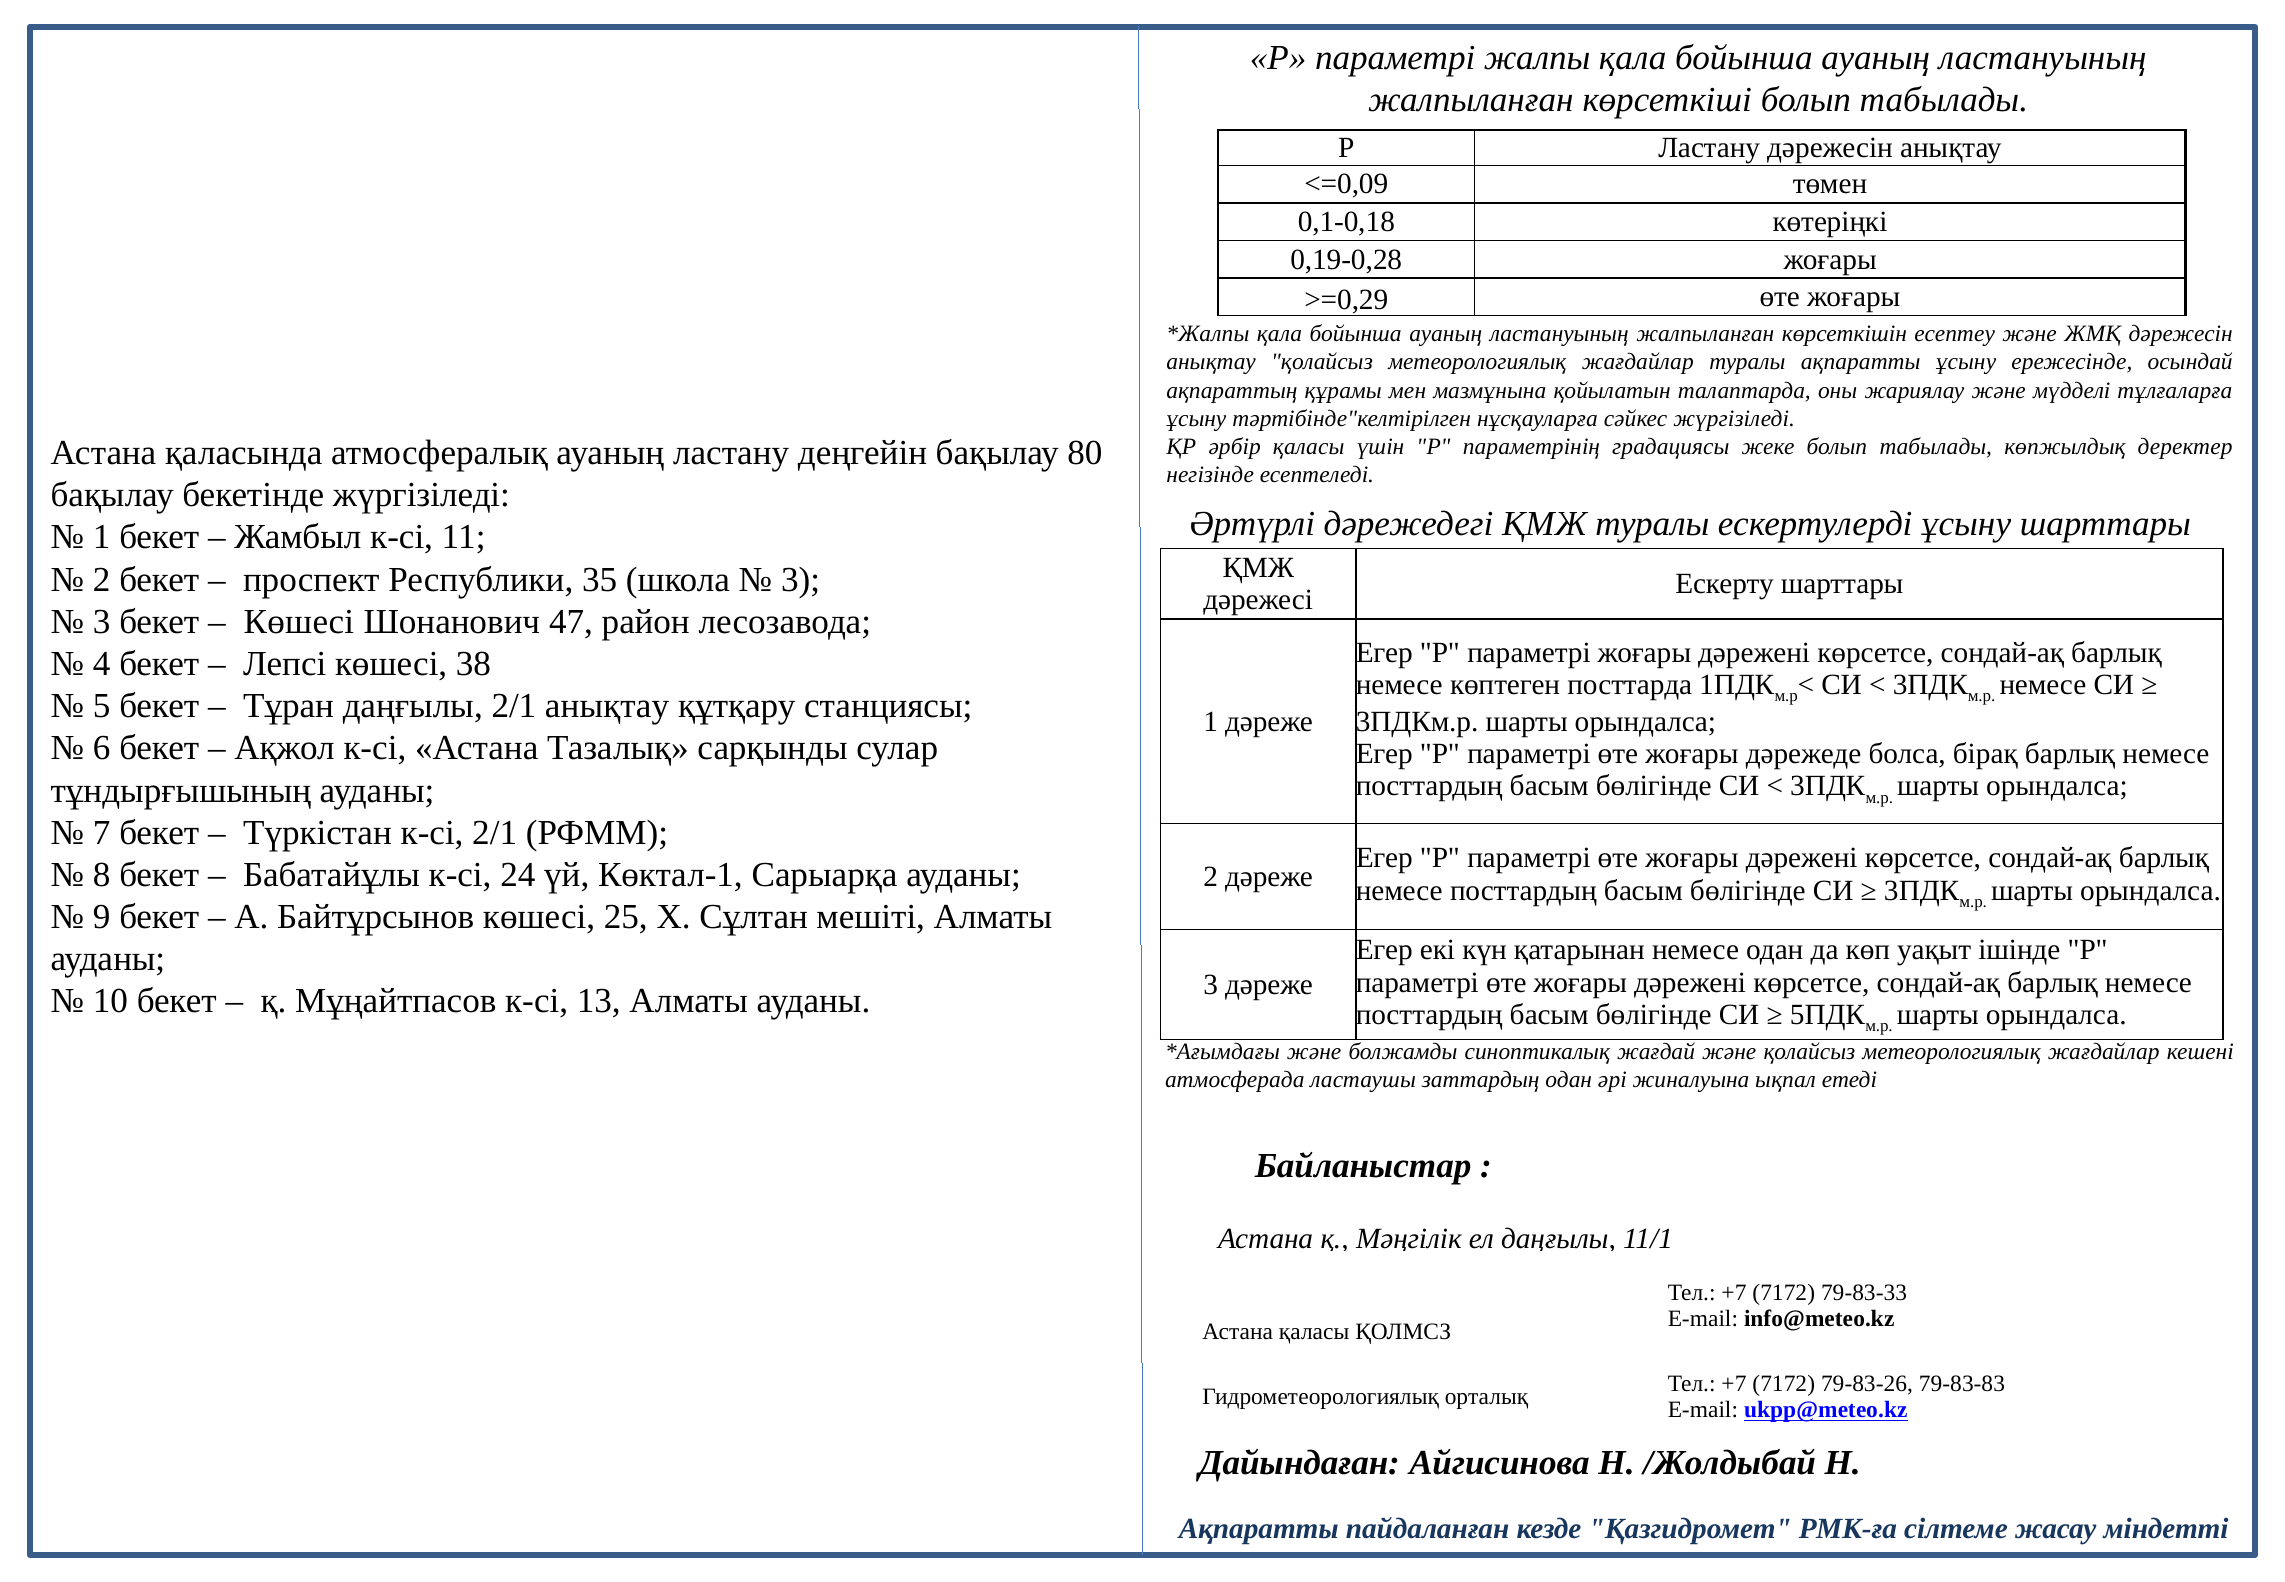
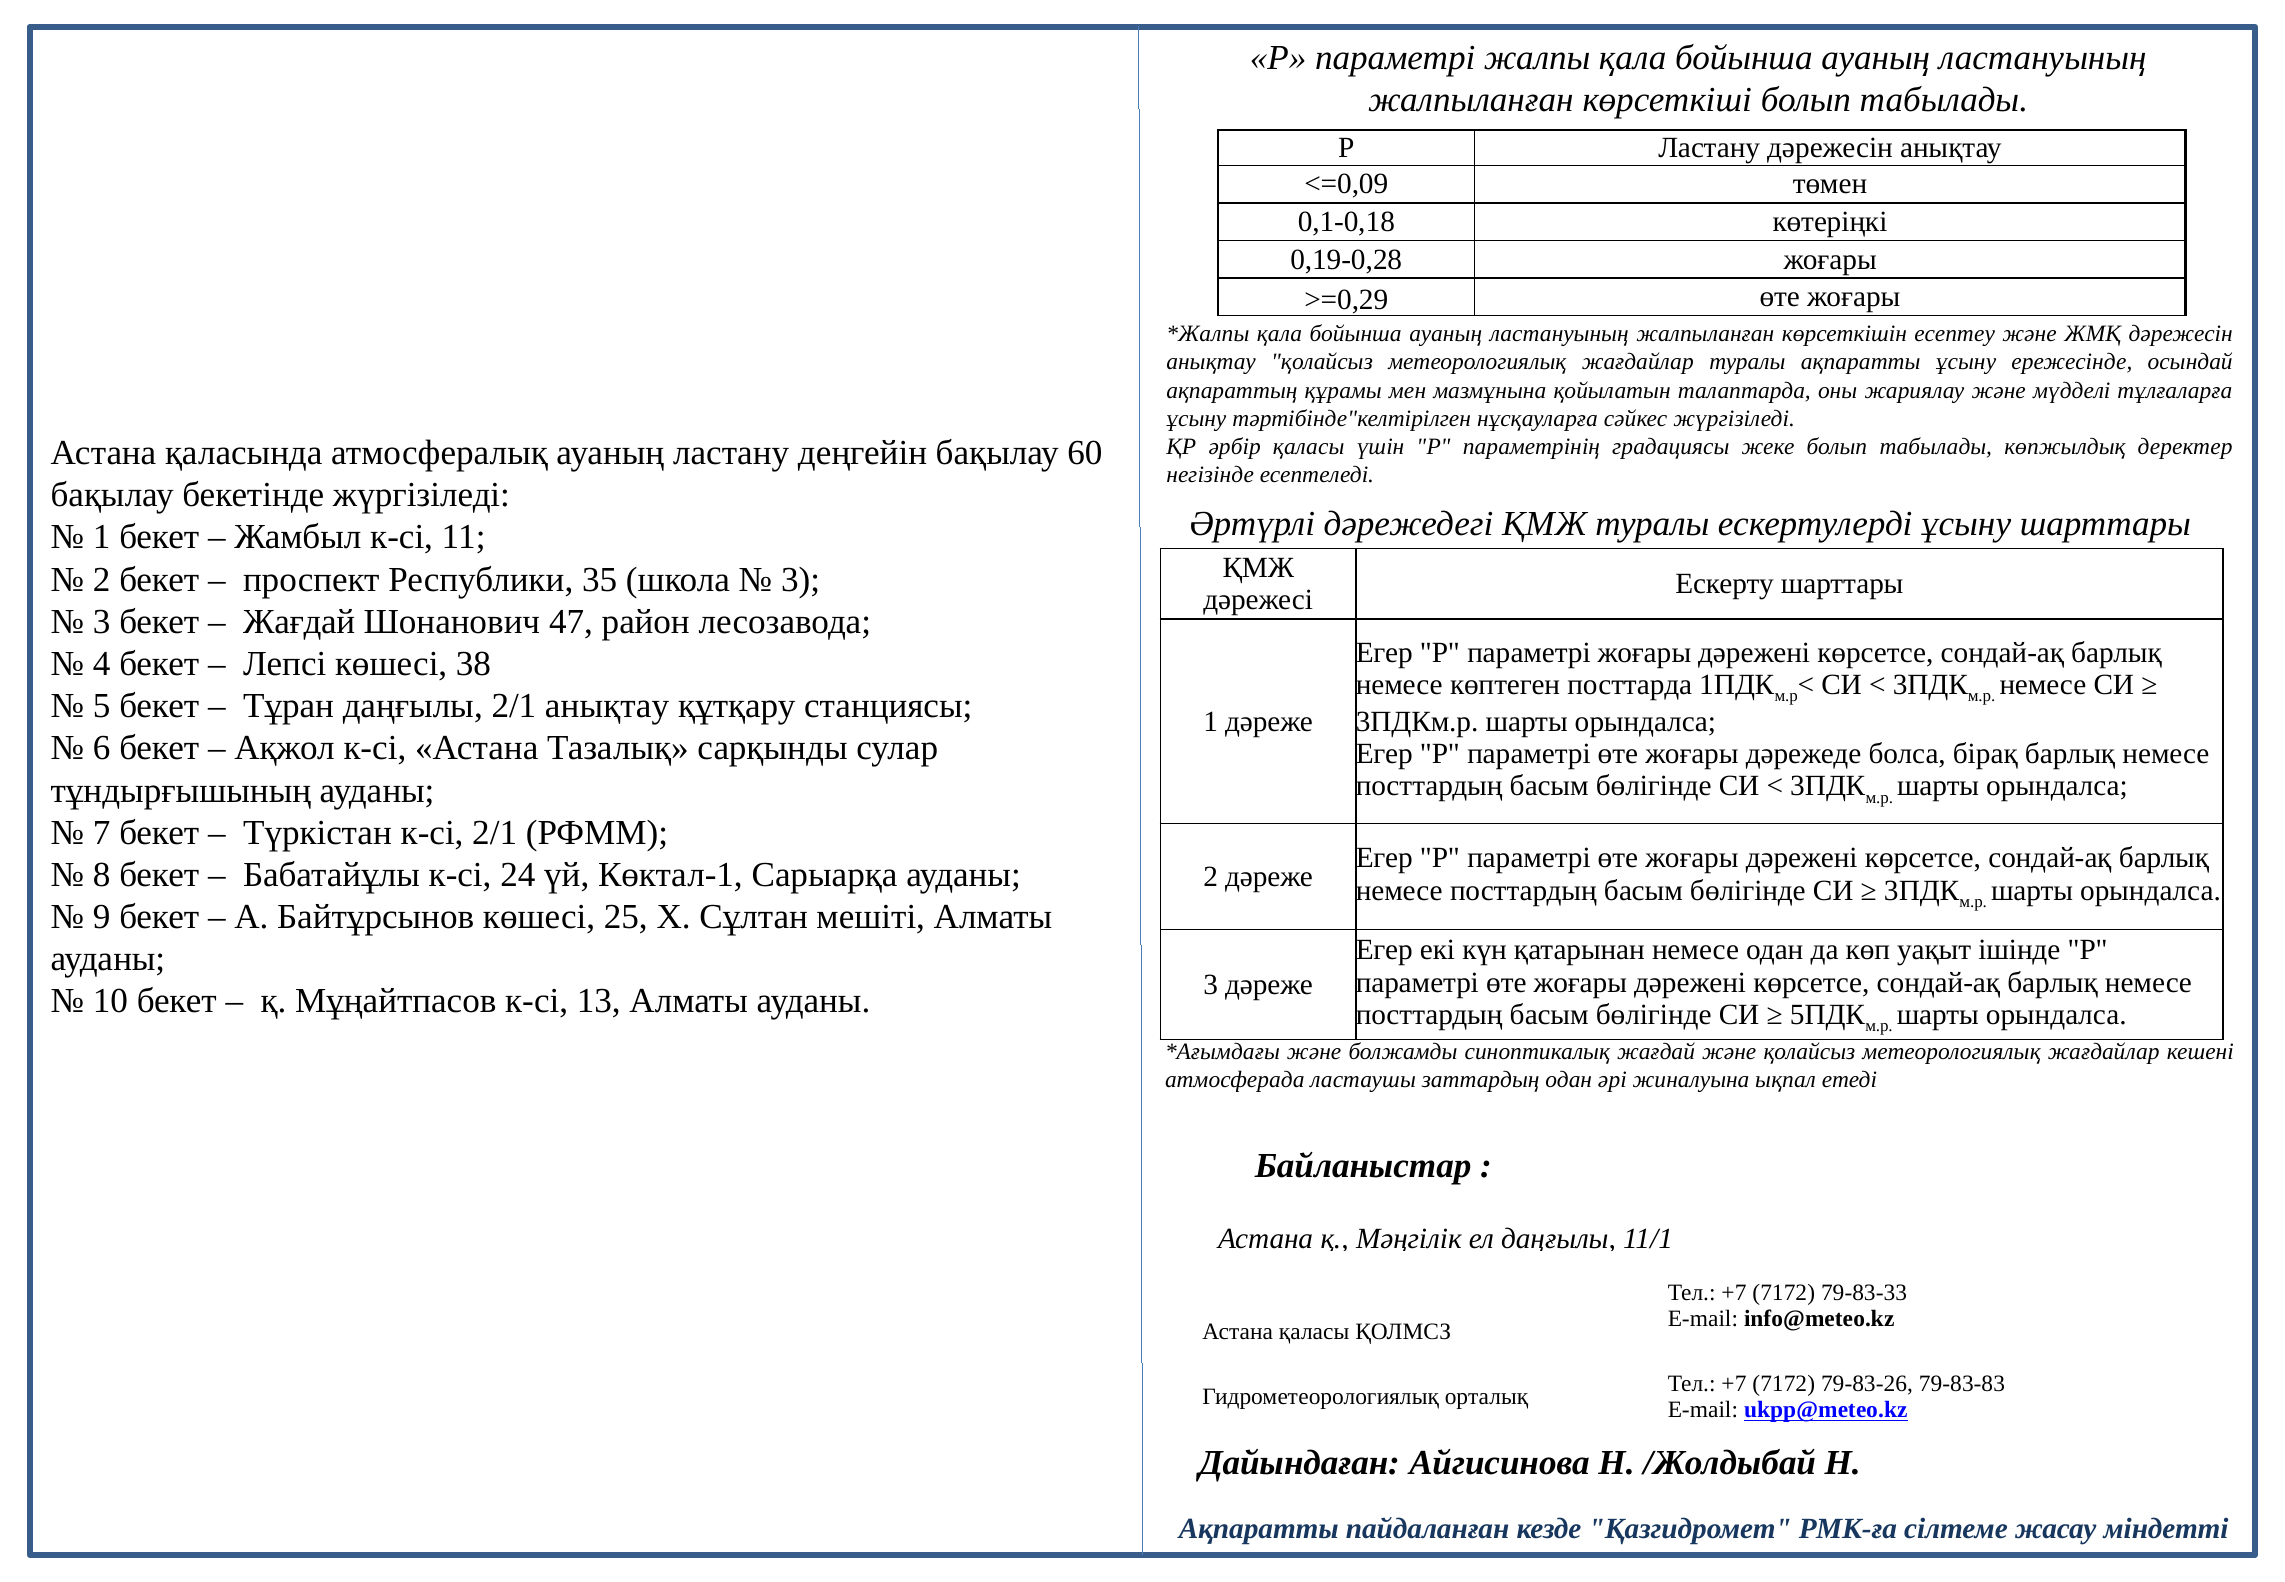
80: 80 -> 60
Көшесі at (299, 622): Көшесі -> Жағдай
